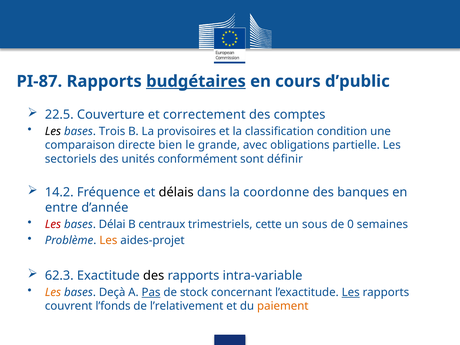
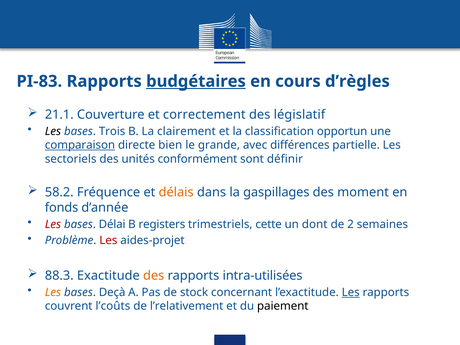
PI-87: PI-87 -> PI-83
d’public: d’public -> d’règles
22.5: 22.5 -> 21.1
comptes: comptes -> législatif
provisoires: provisoires -> clairement
condition: condition -> opportun
comparaison underline: none -> present
obligations: obligations -> différences
14.2: 14.2 -> 58.2
délais colour: black -> orange
coordonne: coordonne -> gaspillages
banques: banques -> moment
entre: entre -> fonds
centraux: centraux -> registers
sous: sous -> dont
0: 0 -> 2
Les at (108, 241) colour: orange -> red
62.3: 62.3 -> 88.3
des at (154, 276) colour: black -> orange
intra-variable: intra-variable -> intra-utilisées
Pas underline: present -> none
l’fonds: l’fonds -> l’coûts
paiement colour: orange -> black
